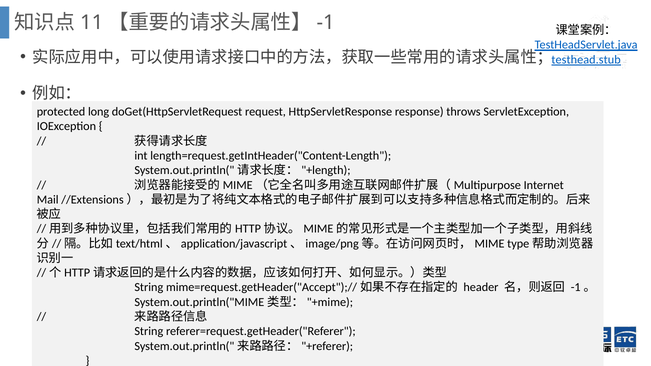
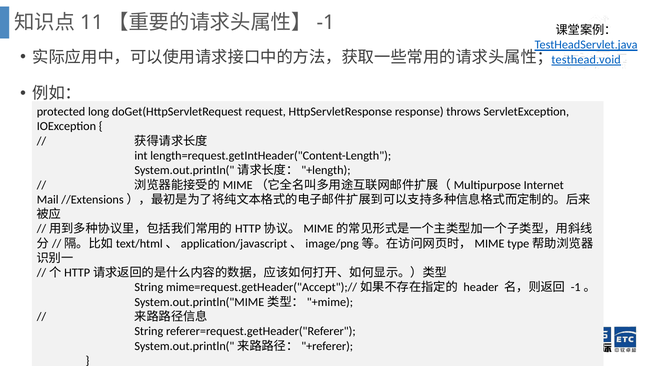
testhead.stub: testhead.stub -> testhead.void
